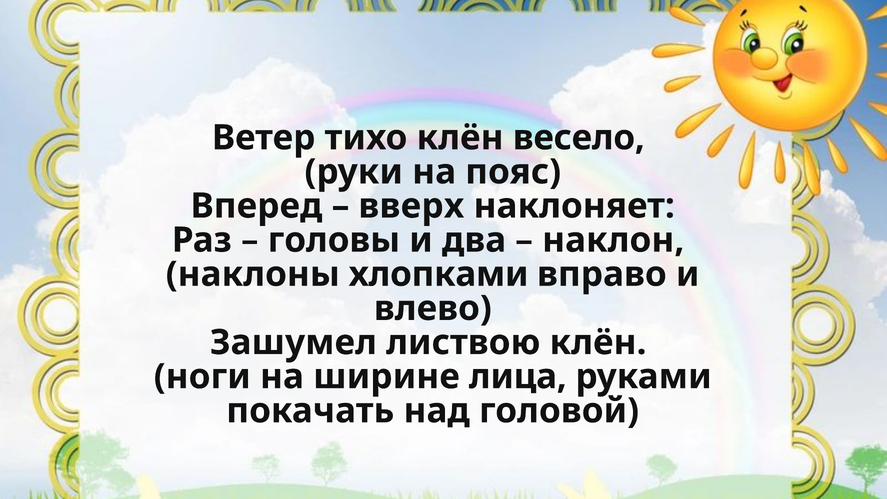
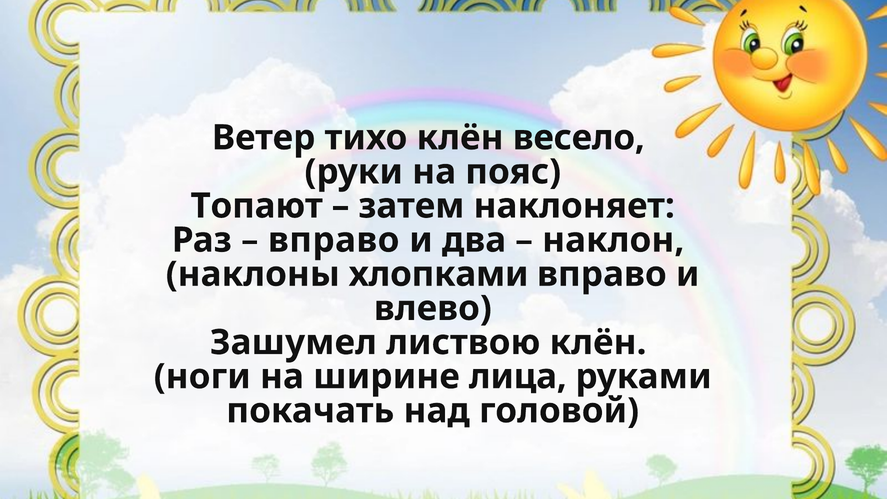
Вперед: Вперед -> Топают
вверх: вверх -> затем
головы at (334, 240): головы -> вправо
